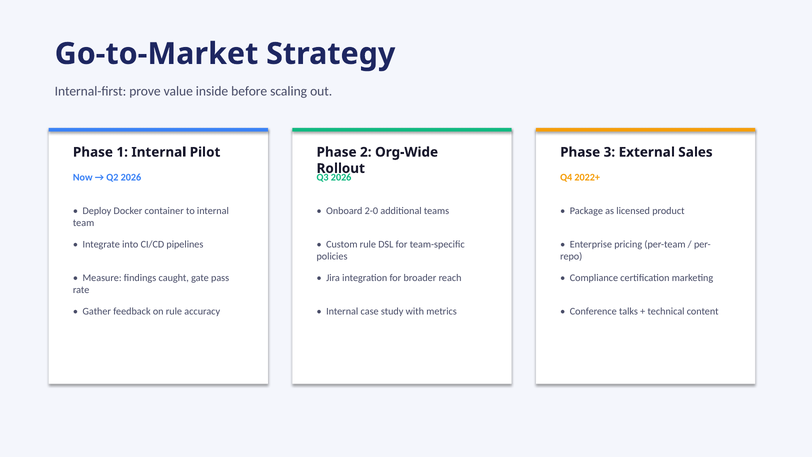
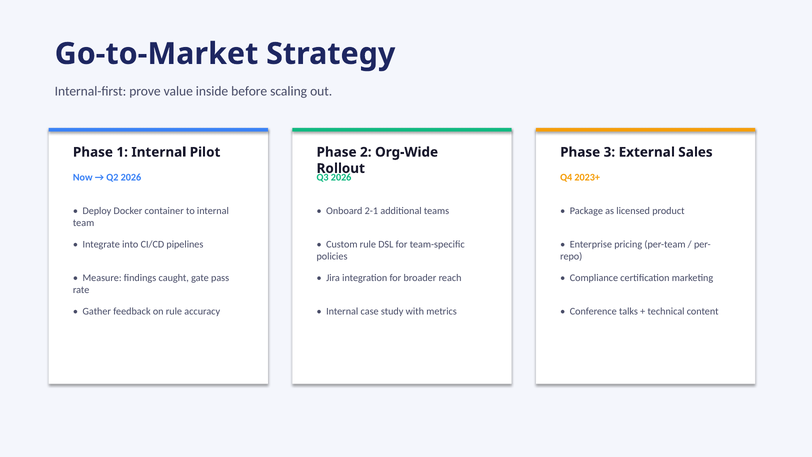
2022+: 2022+ -> 2023+
2-0: 2-0 -> 2-1
